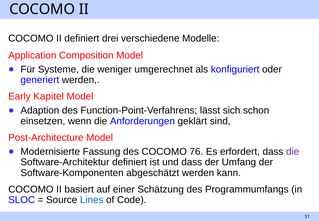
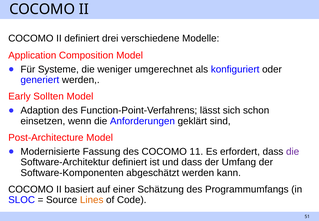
Kapitel: Kapitel -> Sollten
76: 76 -> 11
Lines colour: blue -> orange
